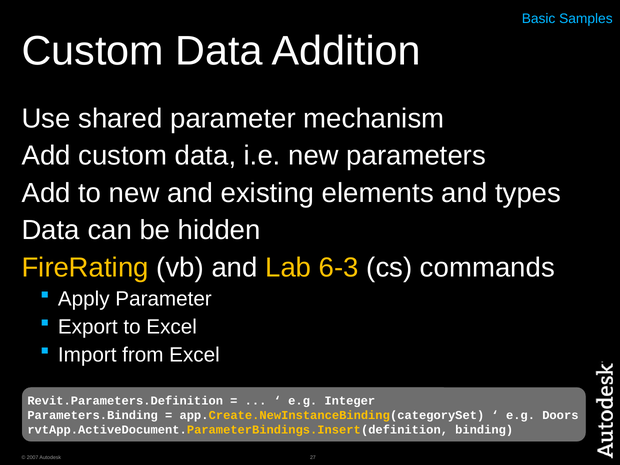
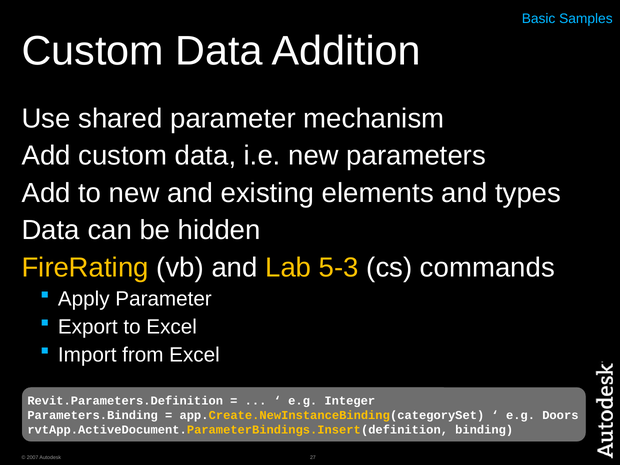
6-3: 6-3 -> 5-3
